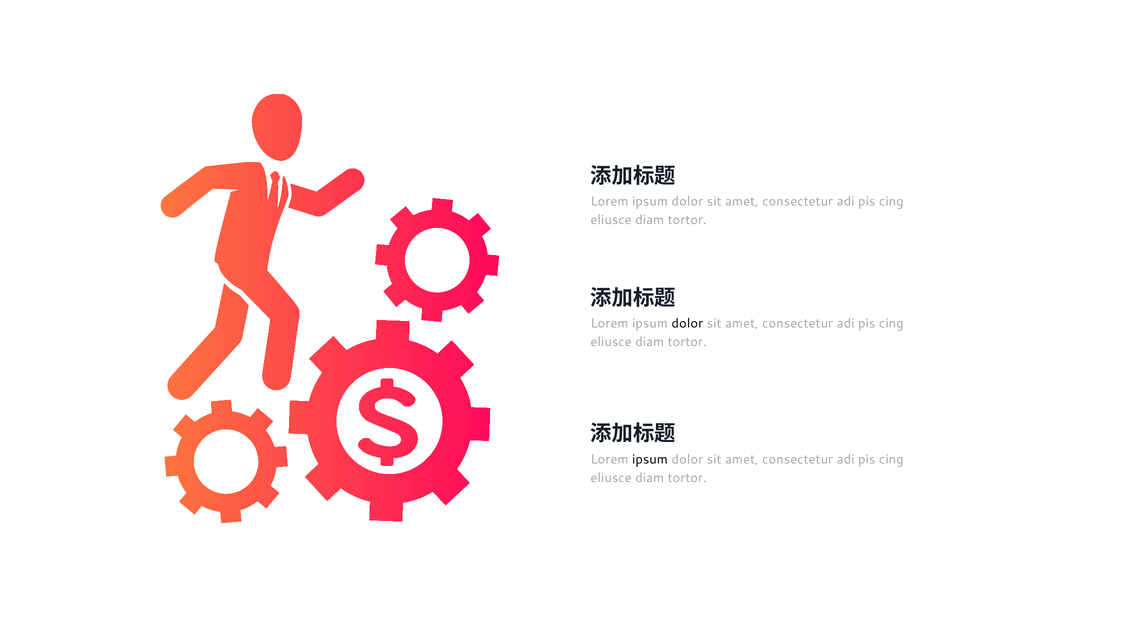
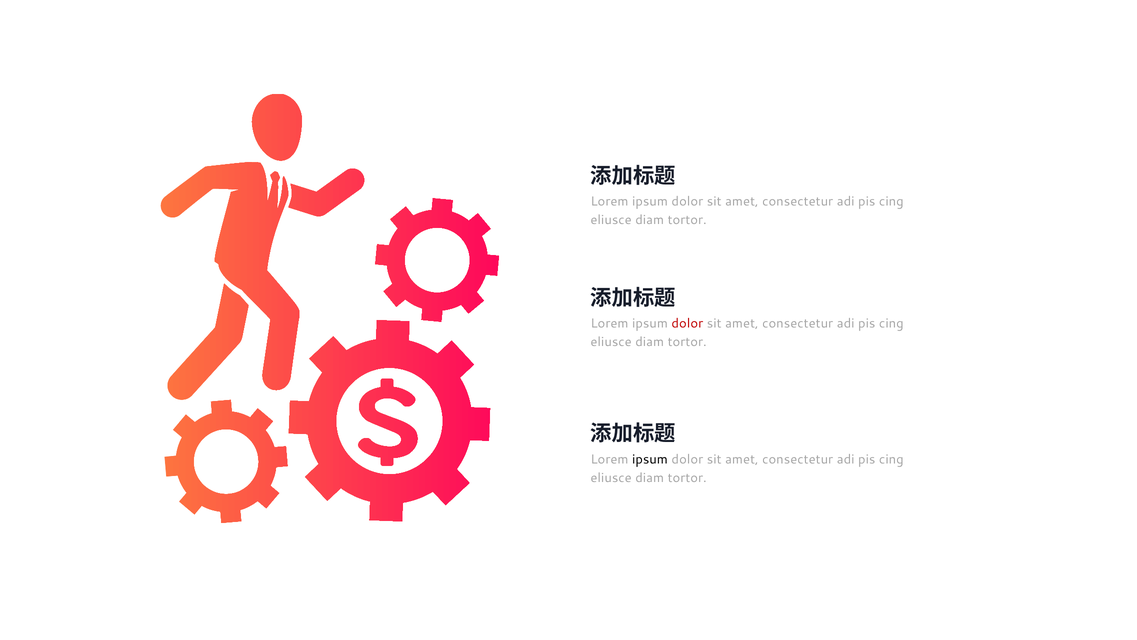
dolor at (687, 323) colour: black -> red
